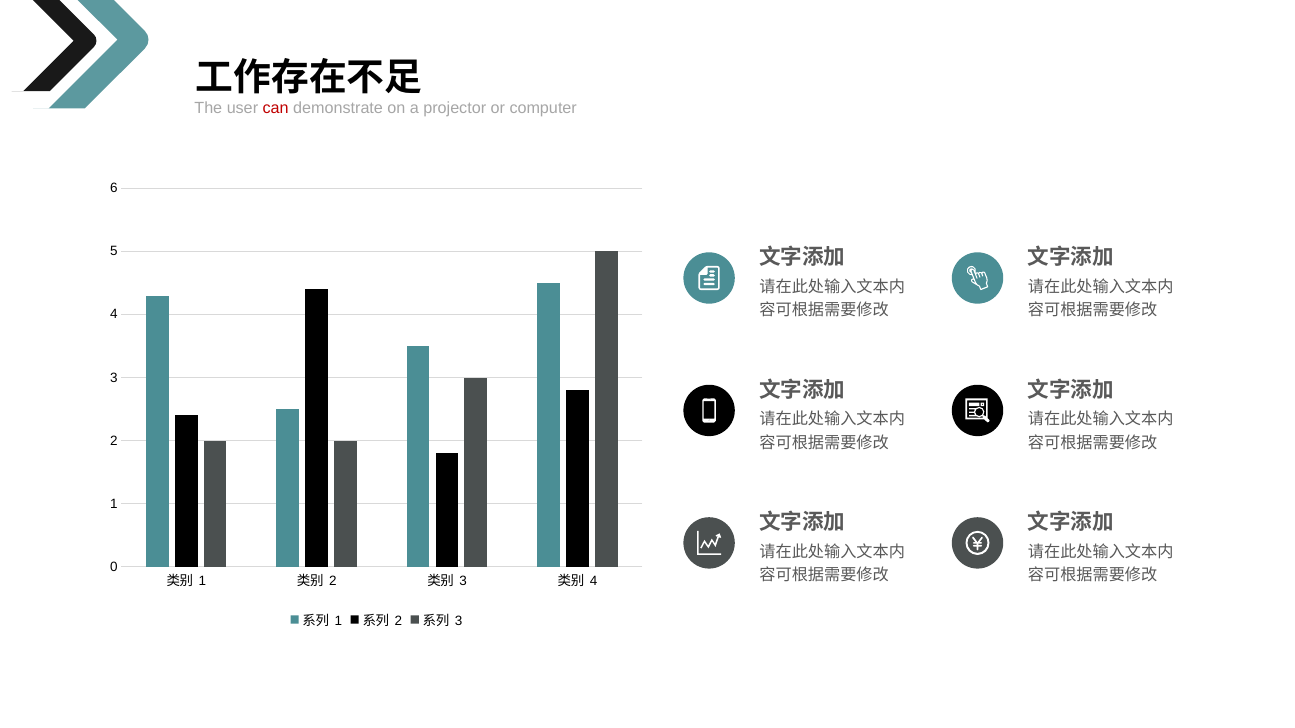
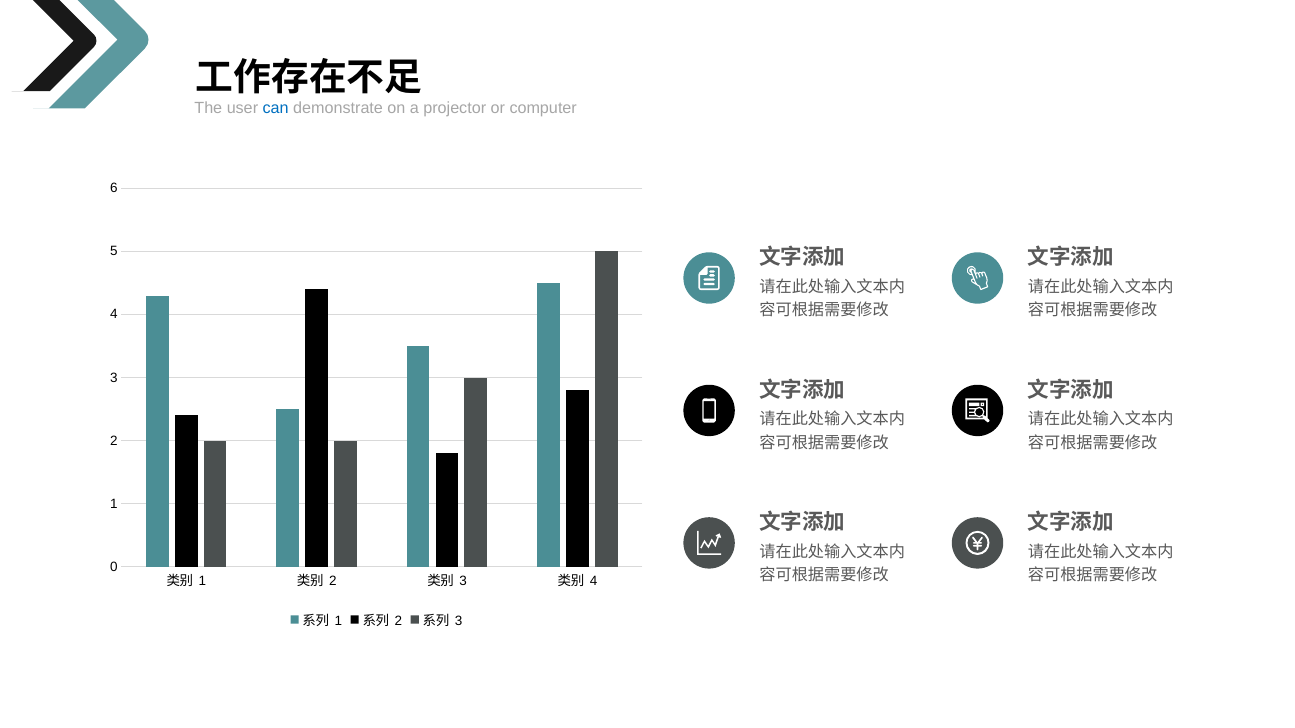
can colour: red -> blue
